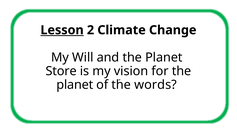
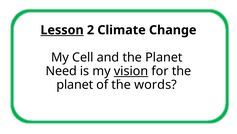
Will: Will -> Cell
Store: Store -> Need
vision underline: none -> present
